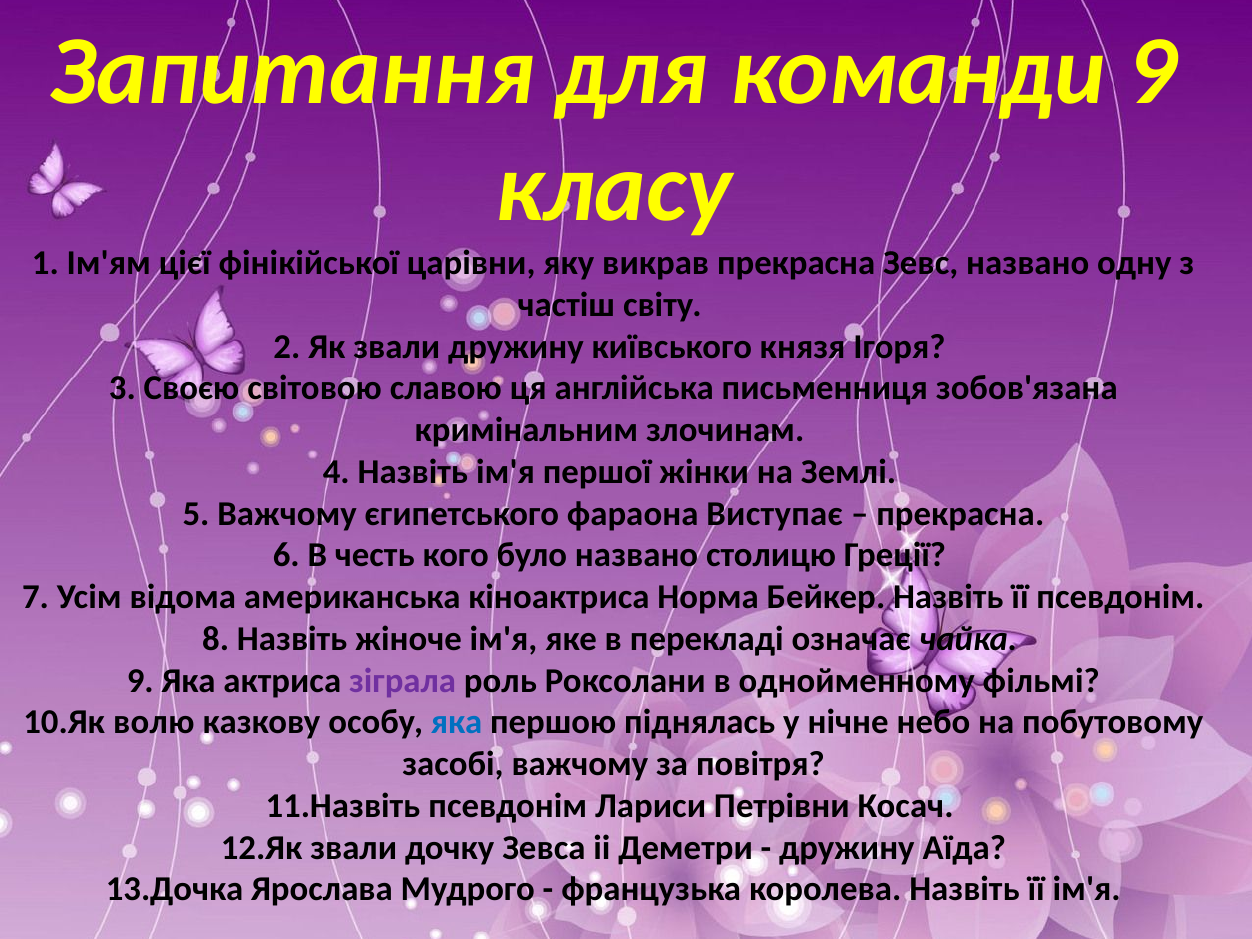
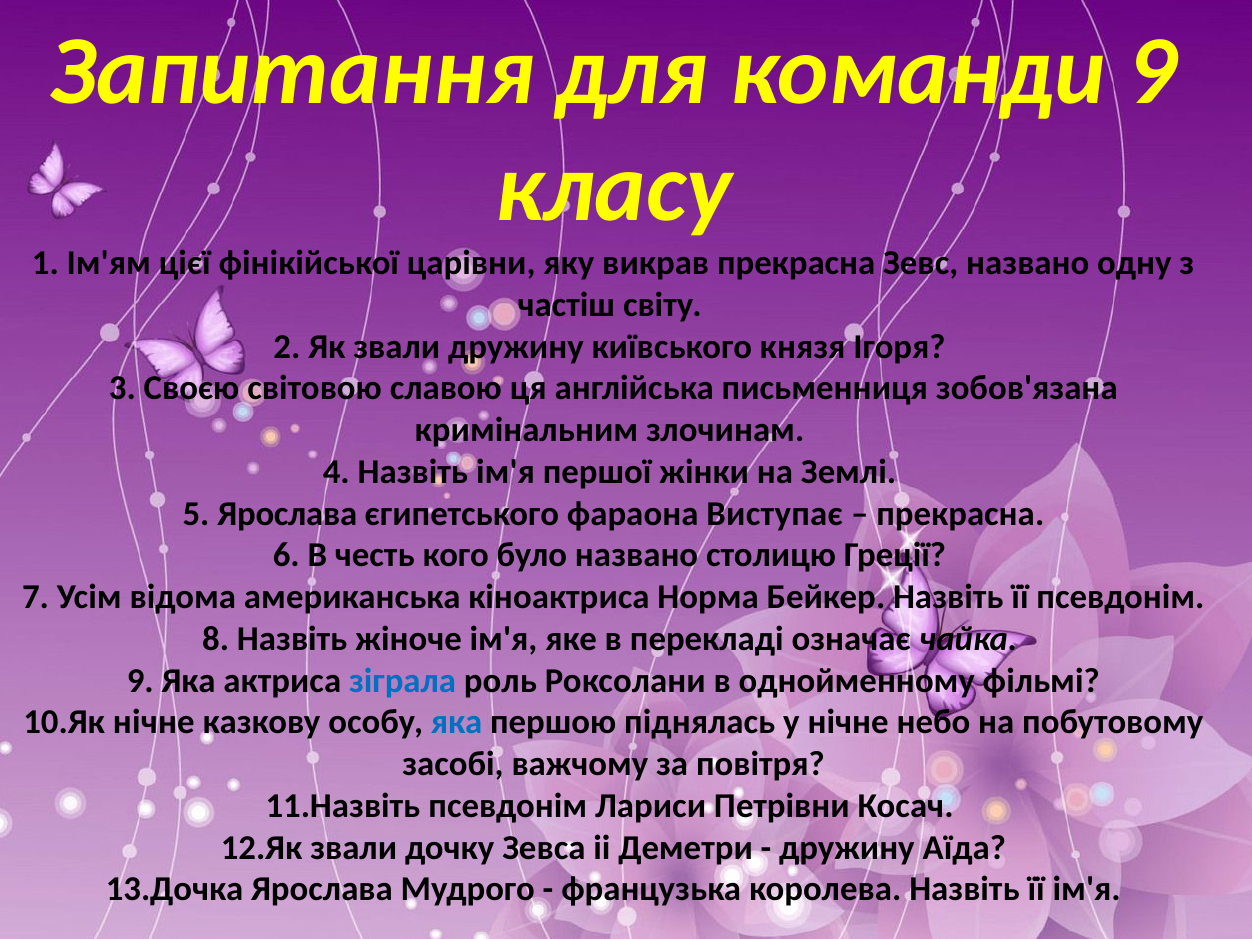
5 Важчому: Важчому -> Ярослава
зіграла colour: purple -> blue
10.Як волю: волю -> нічне
